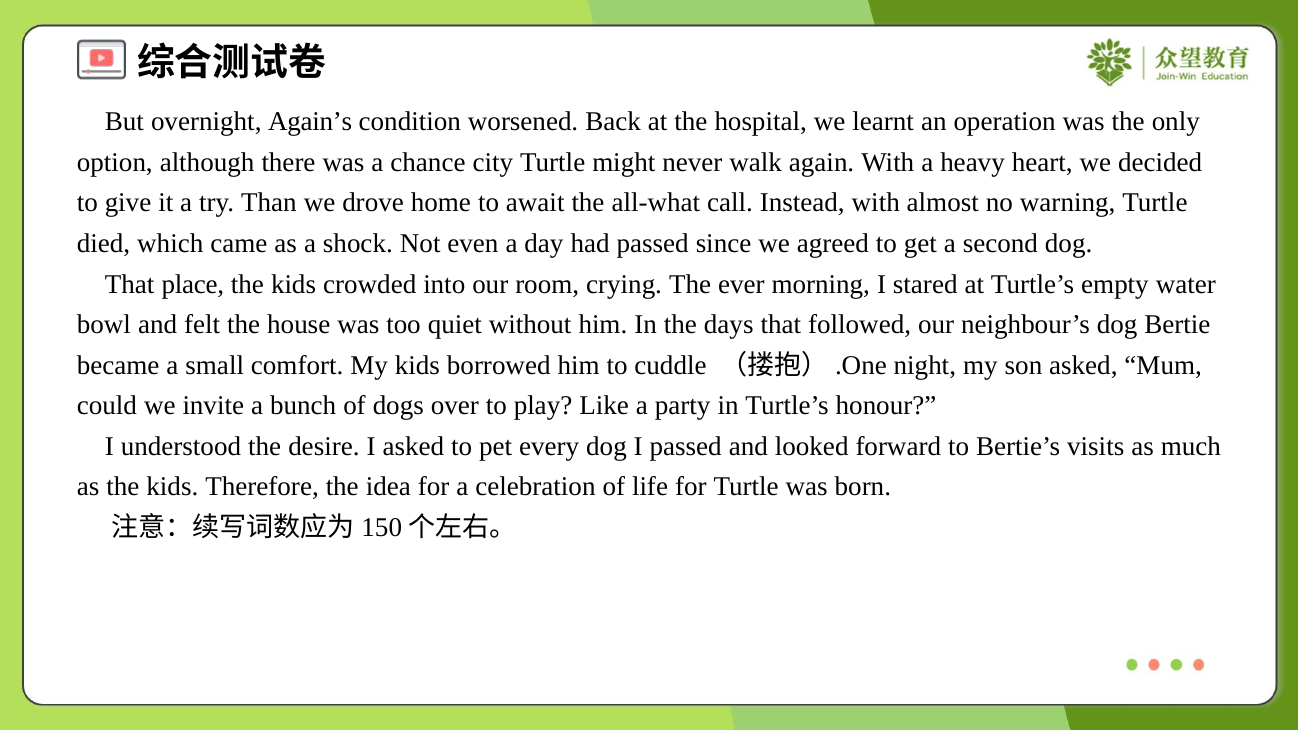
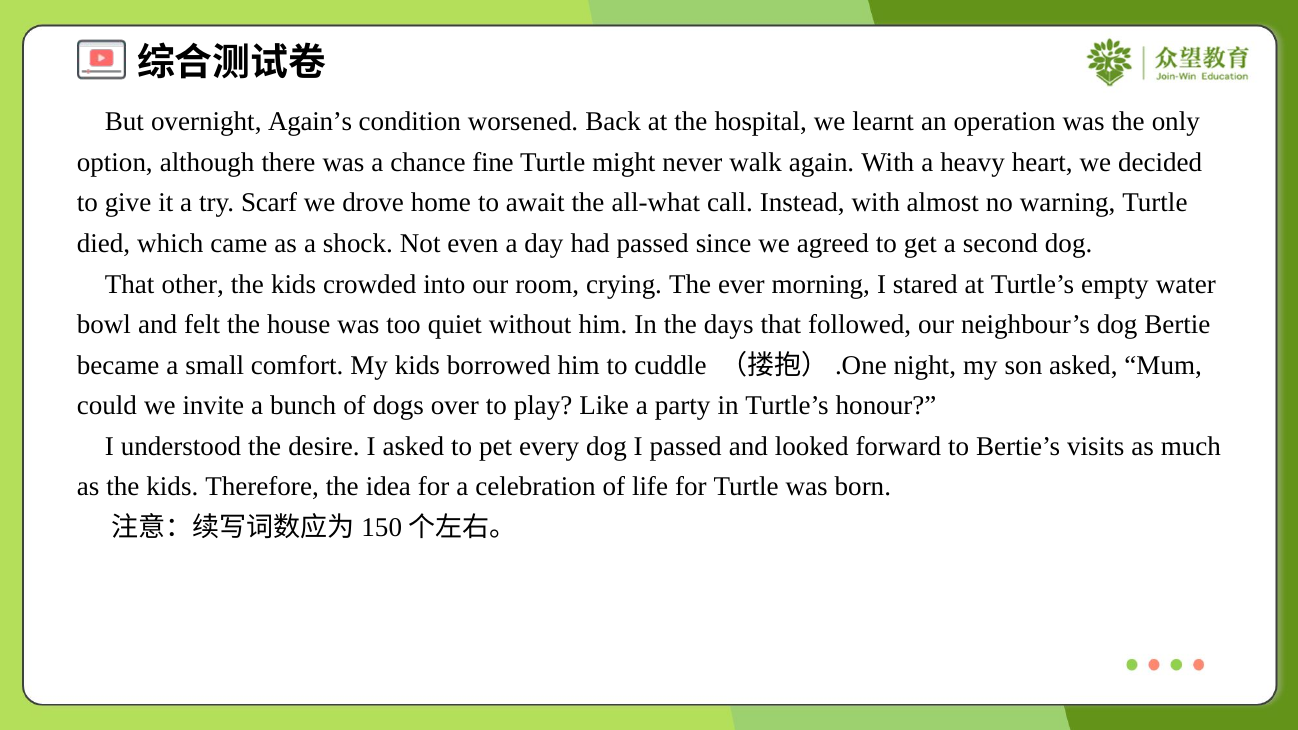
city: city -> fine
Than: Than -> Scarf
place: place -> other
